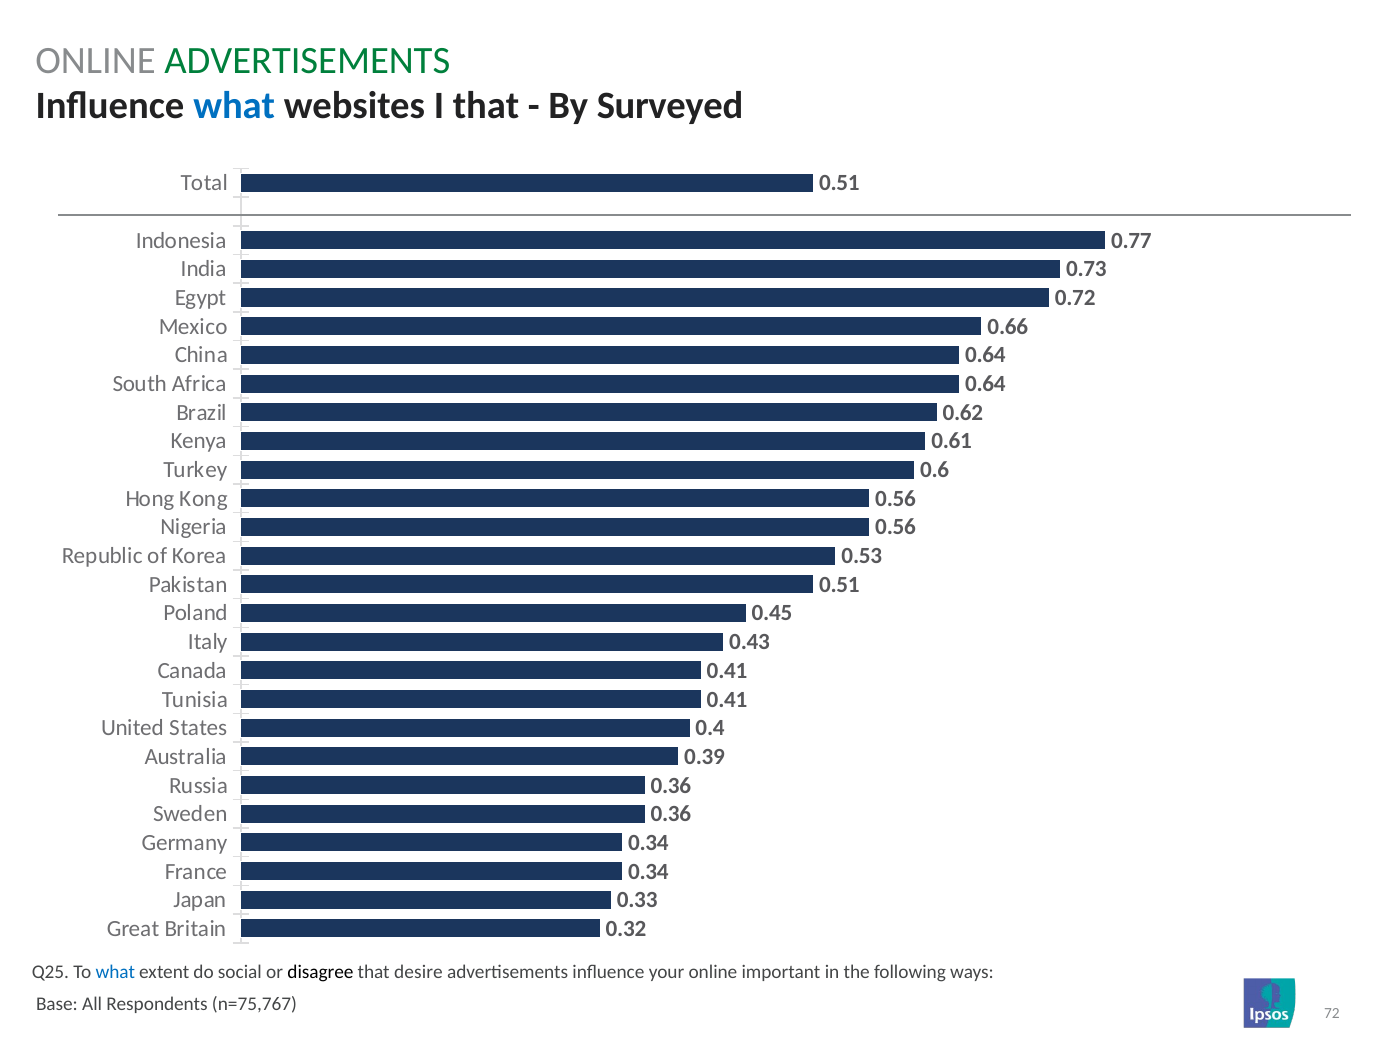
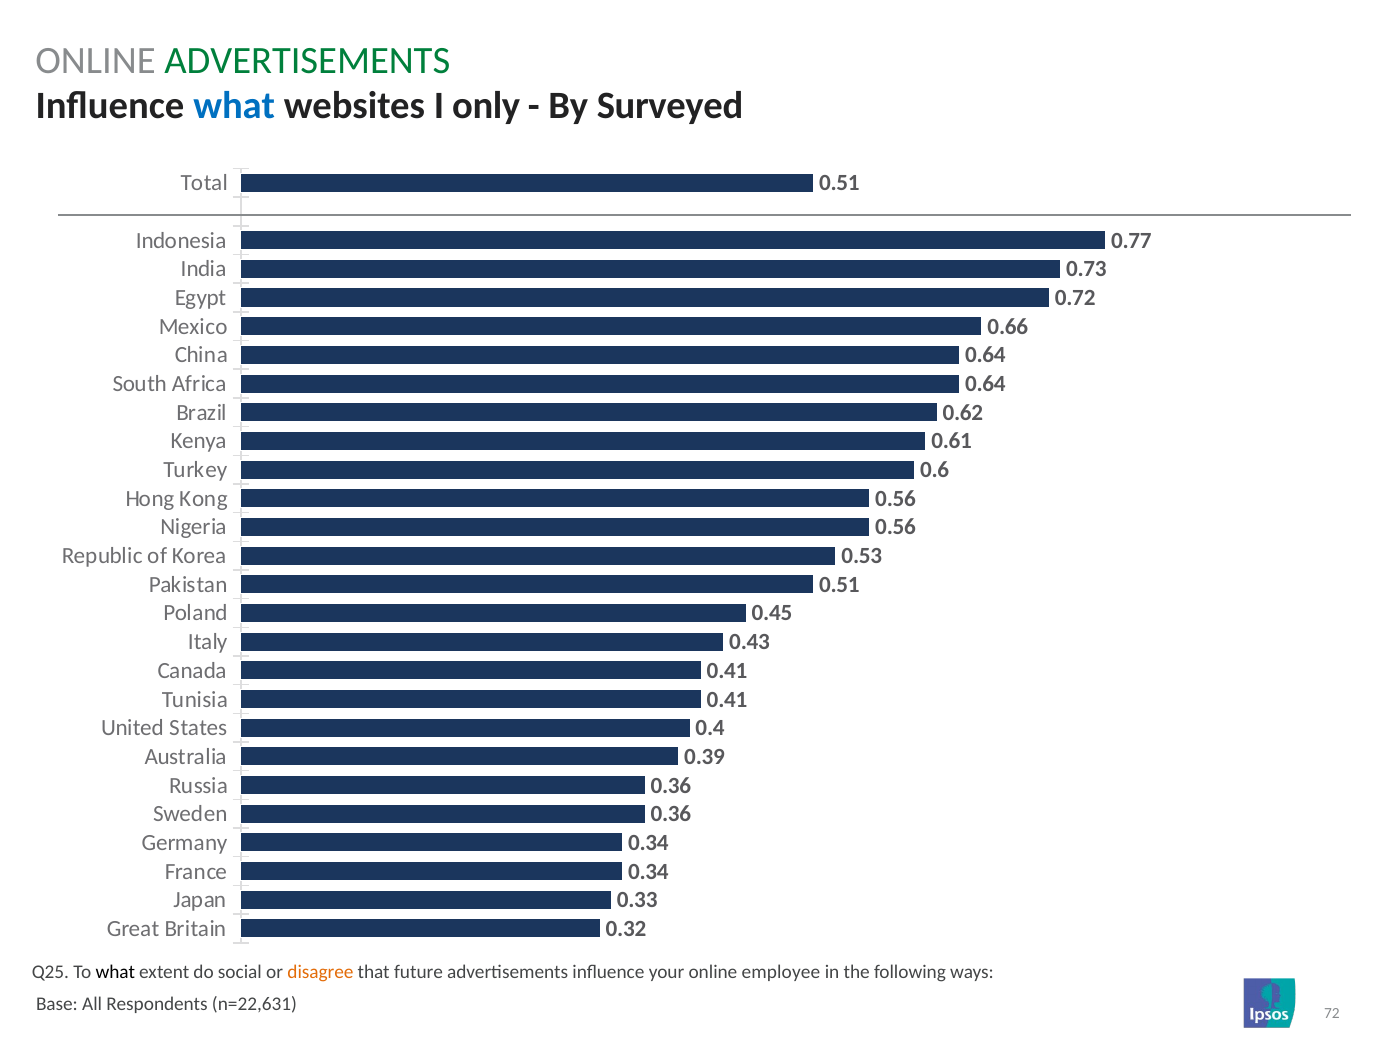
I that: that -> only
what at (115, 972) colour: blue -> black
disagree colour: black -> orange
desire: desire -> future
important: important -> employee
n=75,767: n=75,767 -> n=22,631
